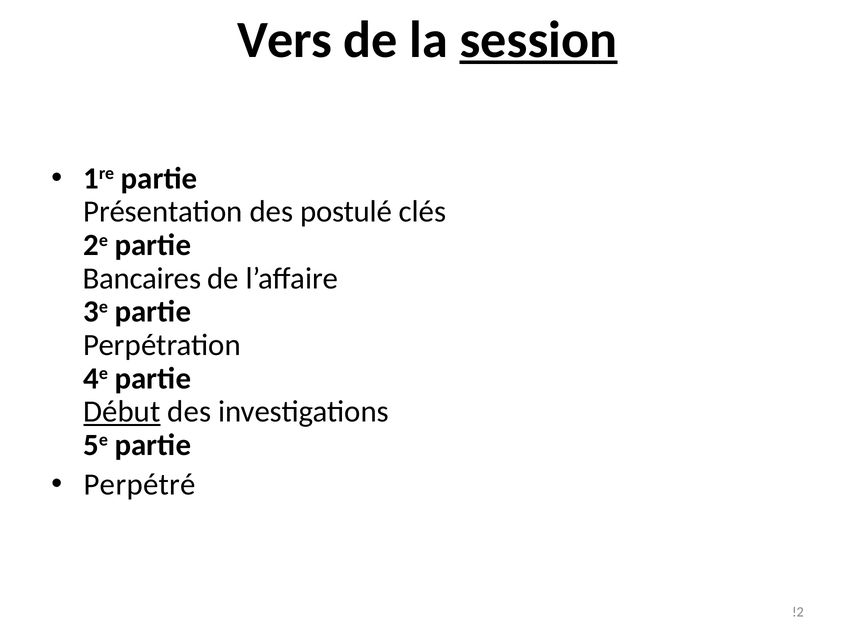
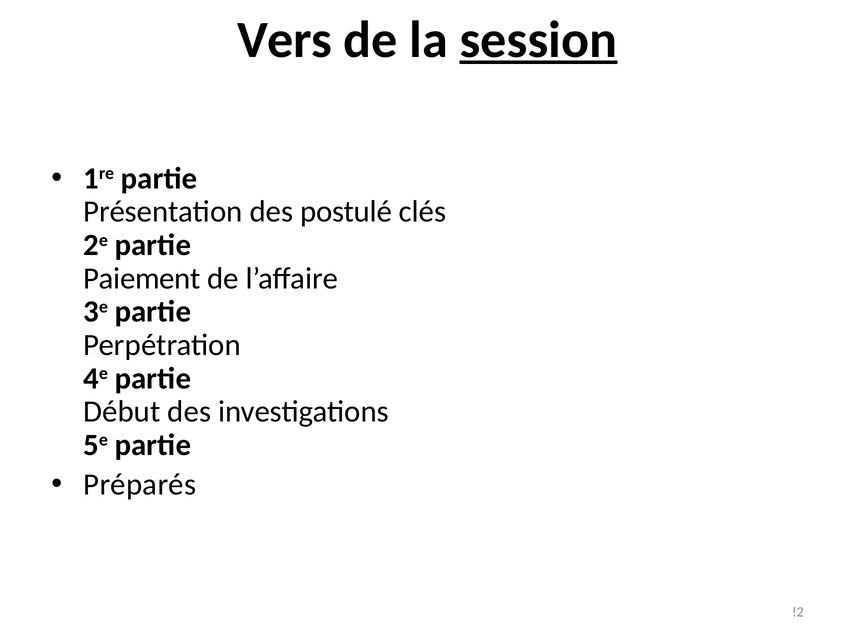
Bancaires: Bancaires -> Paiement
Début underline: present -> none
Perpétré: Perpétré -> Préparés
